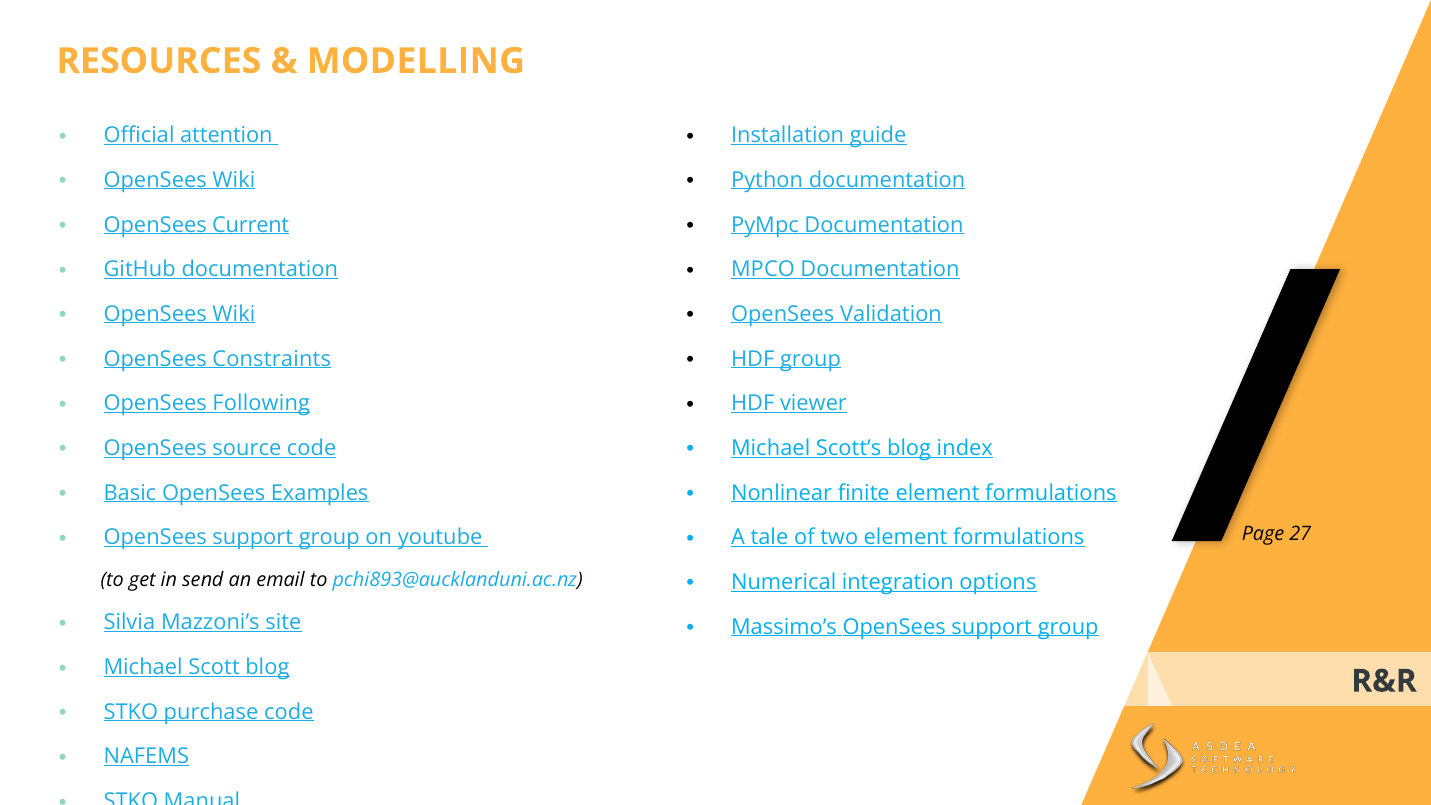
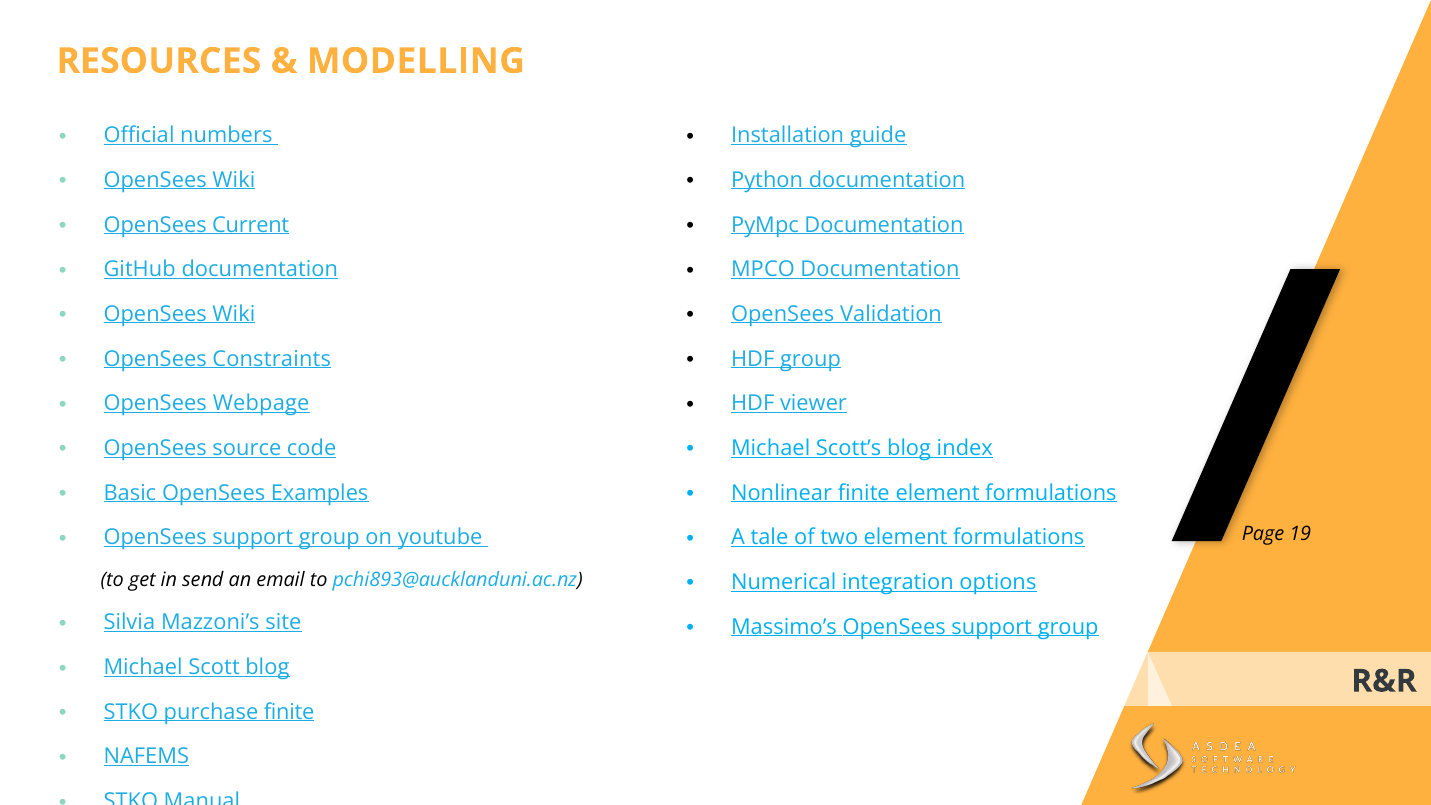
attention: attention -> numbers
Following: Following -> Webpage
27: 27 -> 19
purchase code: code -> finite
